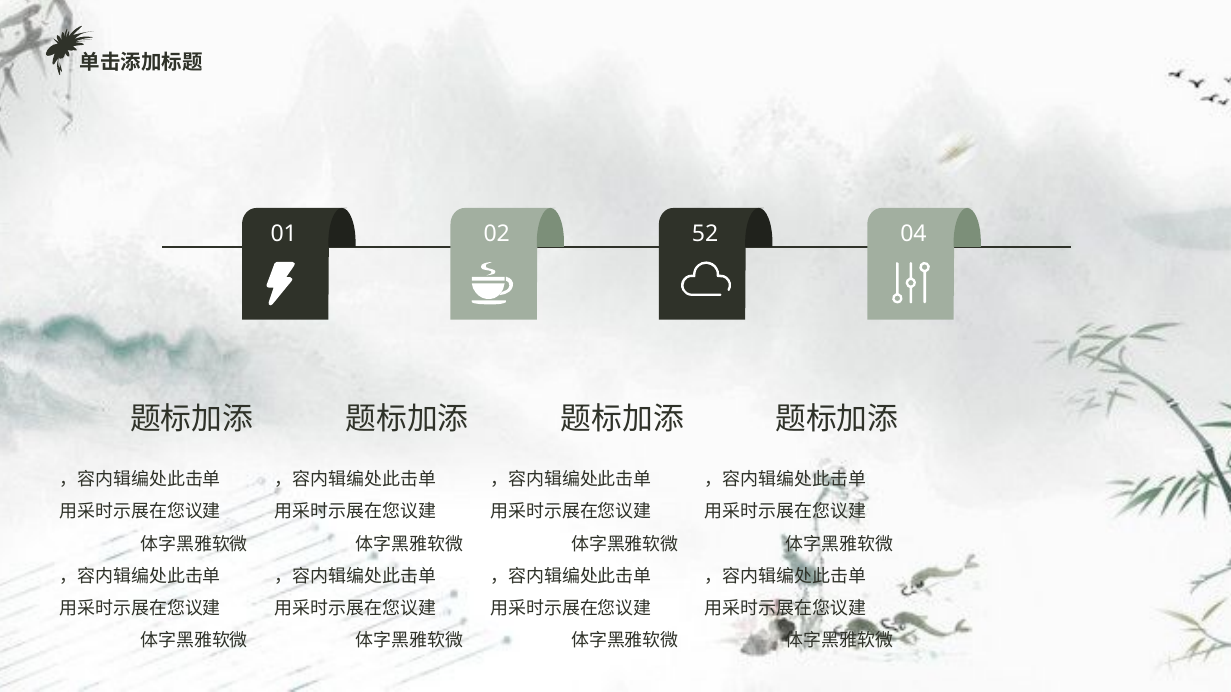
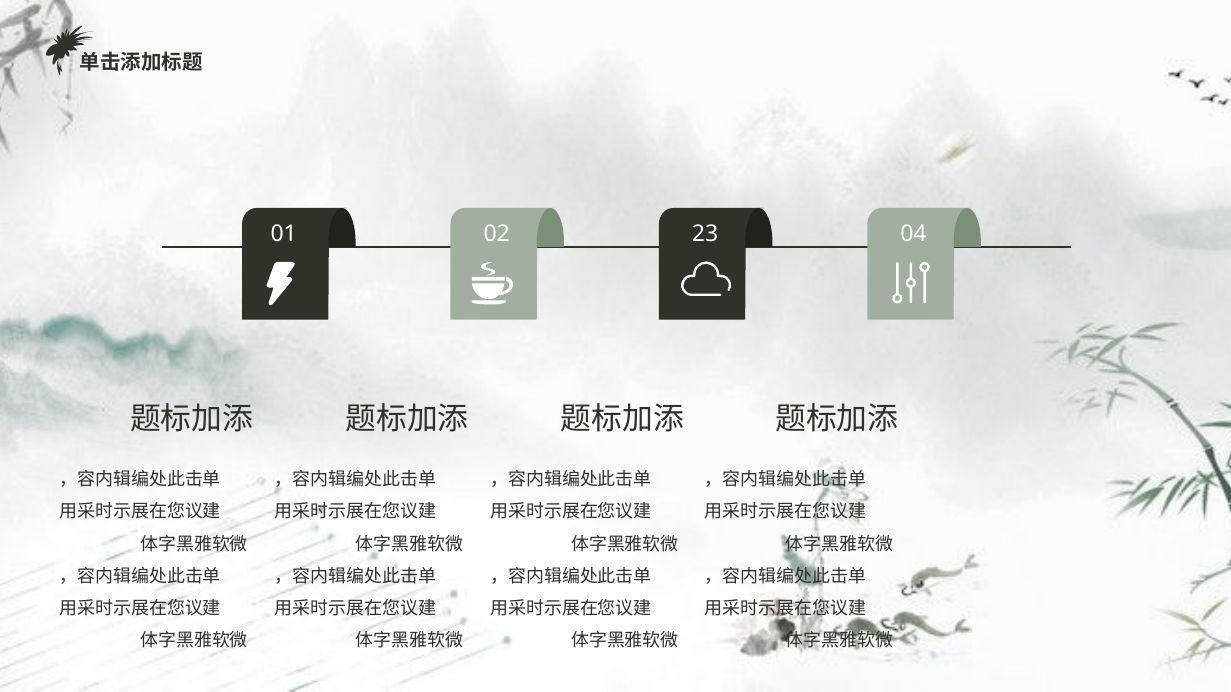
52: 52 -> 23
